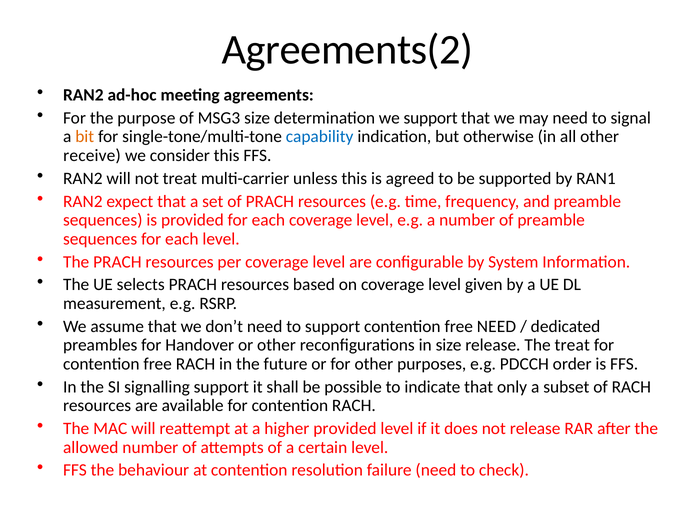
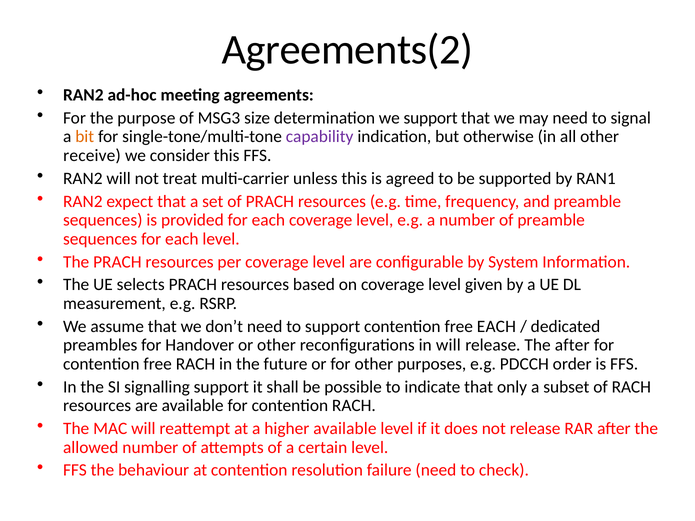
capability colour: blue -> purple
free NEED: NEED -> EACH
in size: size -> will
The treat: treat -> after
higher provided: provided -> available
